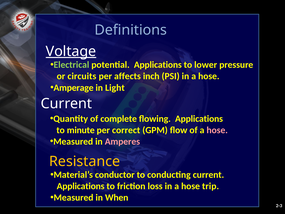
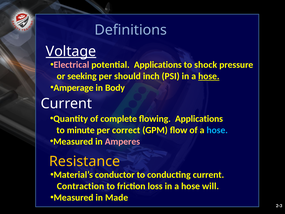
Electrical colour: light green -> pink
lower: lower -> shock
circuits: circuits -> seeking
affects: affects -> should
hose at (209, 76) underline: none -> present
Light: Light -> Body
hose at (217, 130) colour: pink -> light blue
Applications at (81, 186): Applications -> Contraction
trip: trip -> will
When: When -> Made
